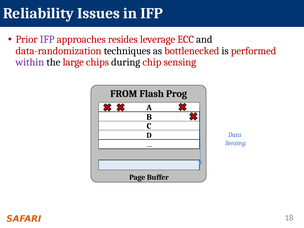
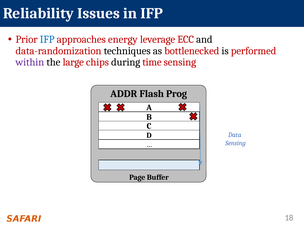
IFP at (47, 39) colour: purple -> blue
resides: resides -> energy
chip: chip -> time
FROM: FROM -> ADDR
